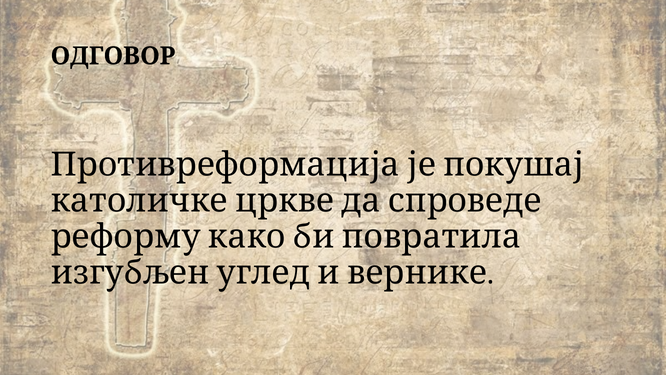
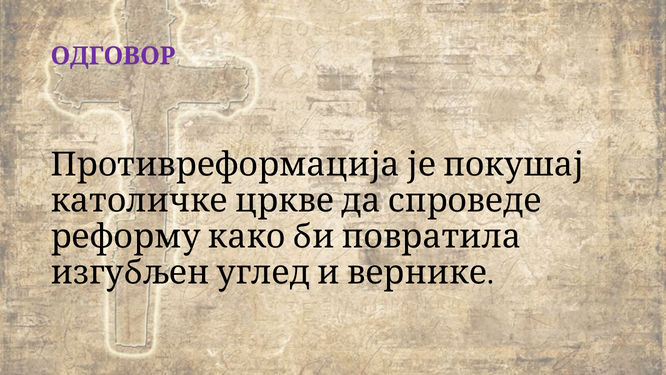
ОДГОВОР colour: black -> purple
